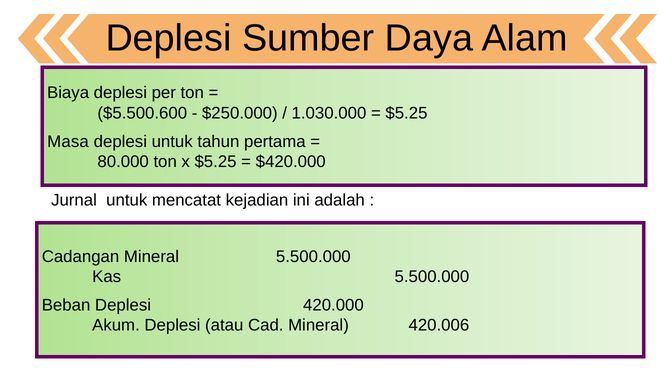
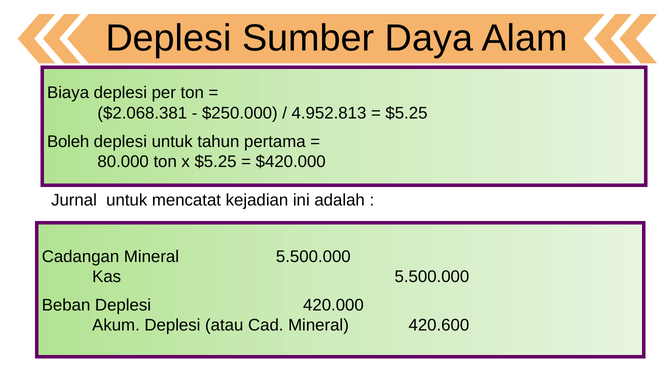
$5.500.600: $5.500.600 -> $2.068.381
1.030.000: 1.030.000 -> 4.952.813
Masa: Masa -> Boleh
420.006: 420.006 -> 420.600
